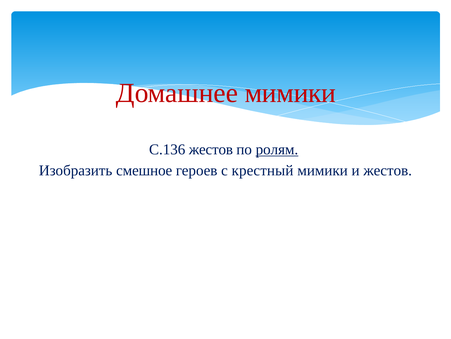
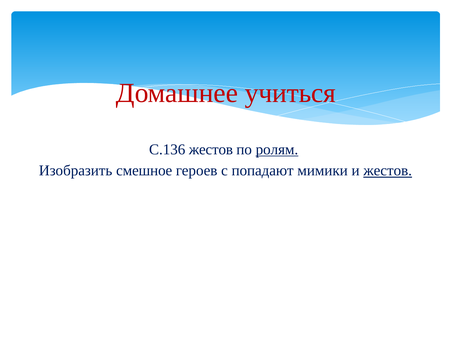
Домашнее мимики: мимики -> учиться
крестный: крестный -> попадают
жестов at (388, 170) underline: none -> present
